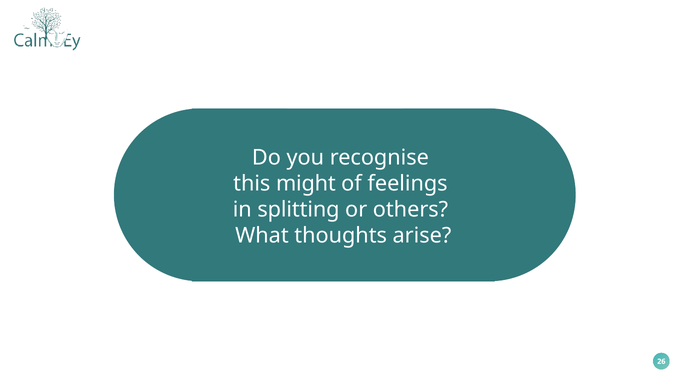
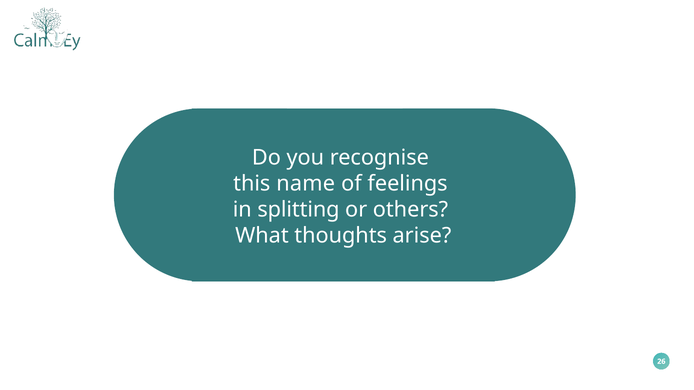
might: might -> name
